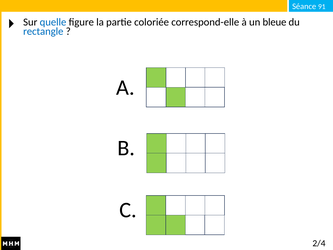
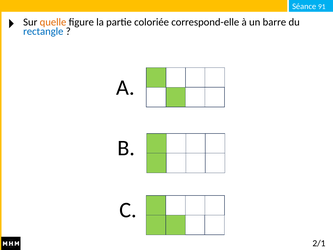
quelle colour: blue -> orange
bleue: bleue -> barre
2/4: 2/4 -> 2/1
